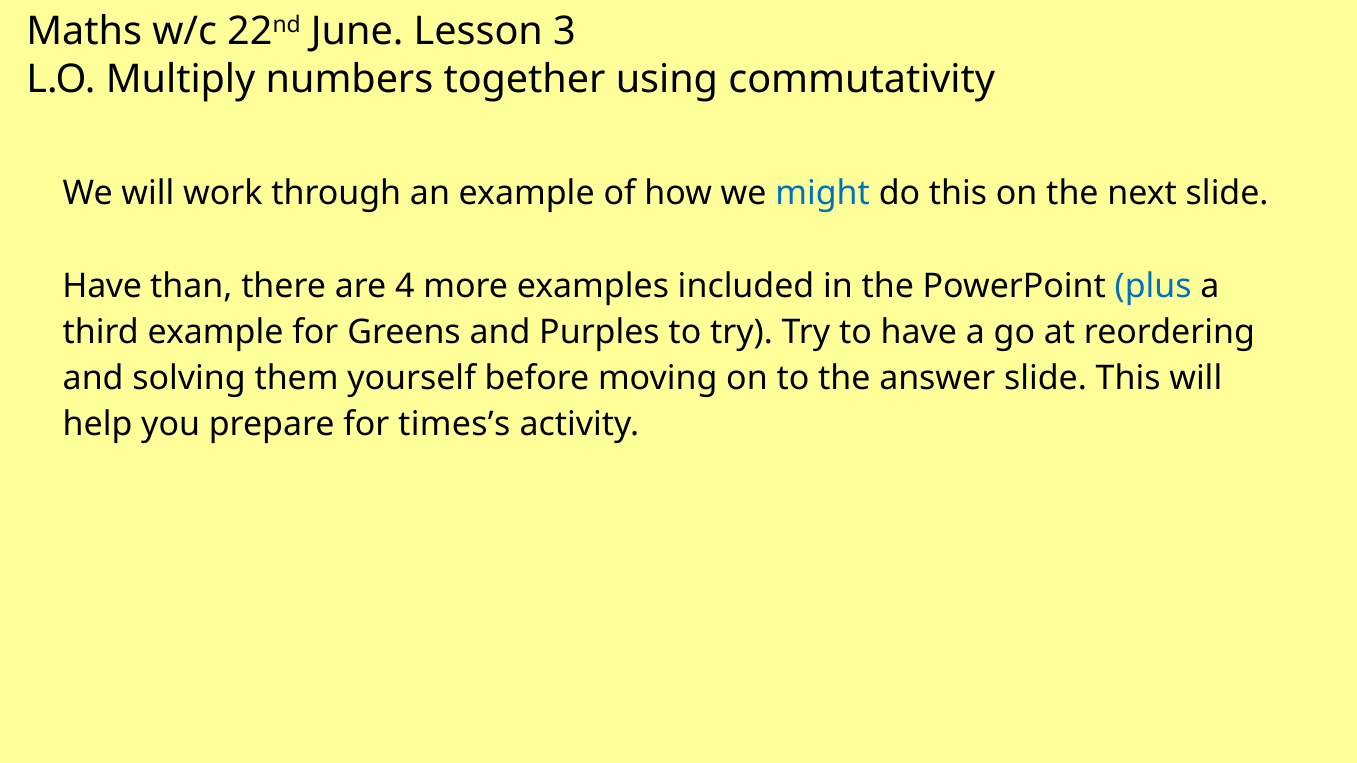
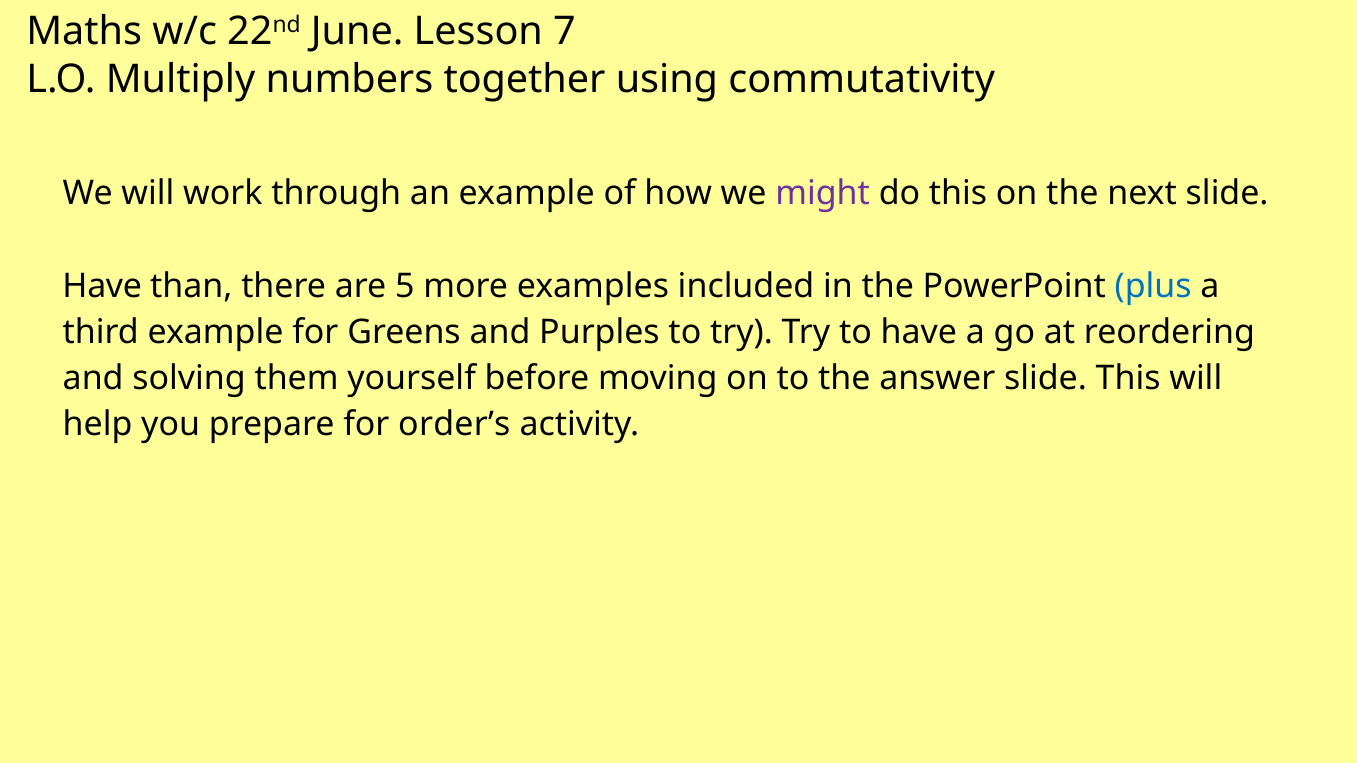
3: 3 -> 7
might colour: blue -> purple
4: 4 -> 5
times’s: times’s -> order’s
